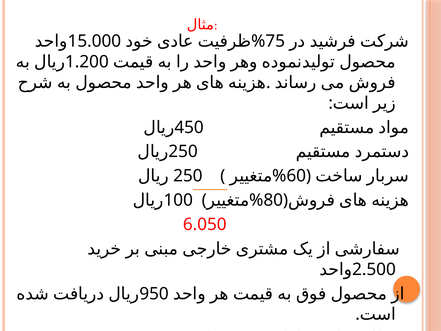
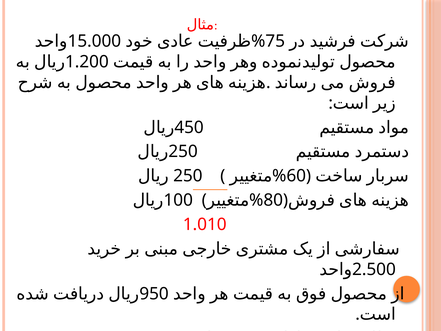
6.050: 6.050 -> 1.010
